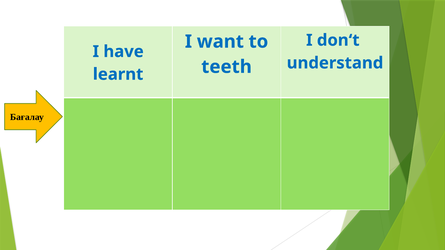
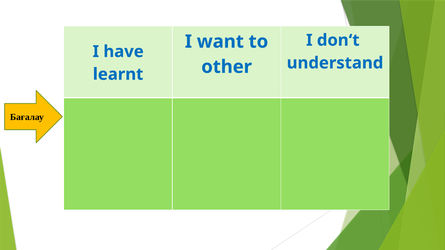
teeth: teeth -> other
